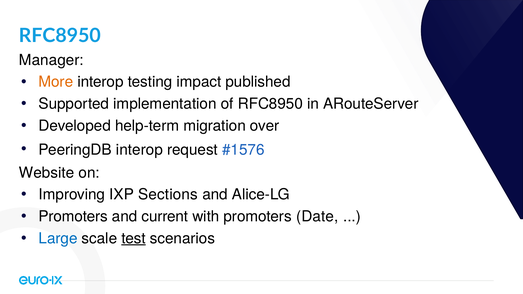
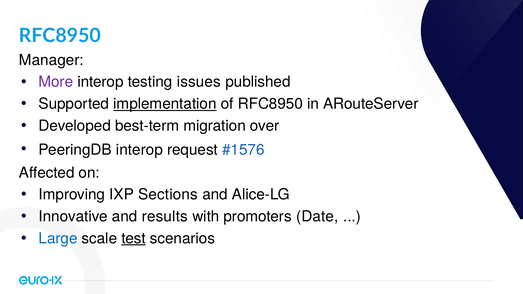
More colour: orange -> purple
impact: impact -> issues
implementation underline: none -> present
help-term: help-term -> best-term
Website: Website -> Affected
Promoters at (73, 217): Promoters -> Innovative
current: current -> results
